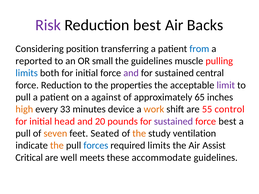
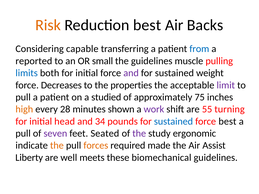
Risk colour: purple -> orange
position: position -> capable
central: central -> weight
force Reduction: Reduction -> Decreases
against: against -> studied
65: 65 -> 75
33: 33 -> 28
device: device -> shown
work colour: orange -> purple
control: control -> turning
20: 20 -> 34
sustained at (173, 121) colour: purple -> blue
seven colour: orange -> purple
the at (139, 134) colour: orange -> purple
ventilation: ventilation -> ergonomic
forces colour: blue -> orange
required limits: limits -> made
Critical: Critical -> Liberty
accommodate: accommodate -> biomechanical
